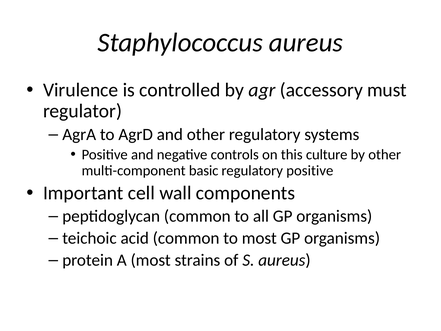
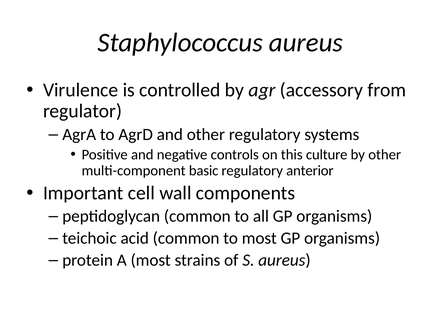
must: must -> from
regulatory positive: positive -> anterior
